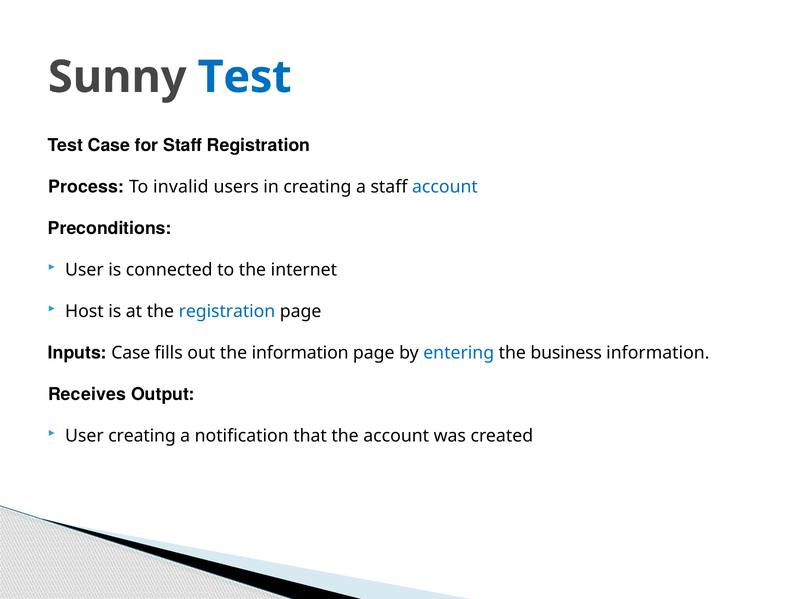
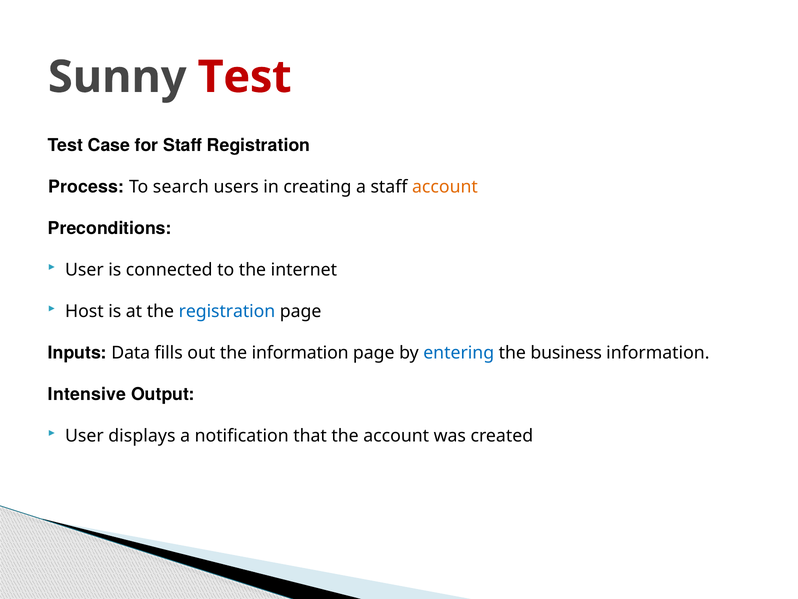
Test at (245, 77) colour: blue -> red
invalid: invalid -> search
account at (445, 187) colour: blue -> orange
Inputs Case: Case -> Data
Receives: Receives -> Intensive
User creating: creating -> displays
